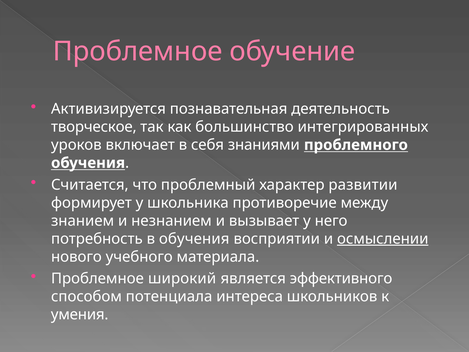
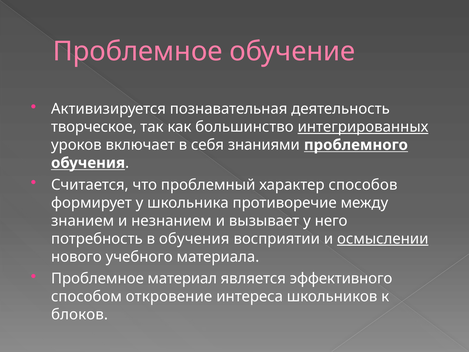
интегрированных underline: none -> present
развитии: развитии -> способов
широкий: широкий -> материал
потенциала: потенциала -> откровение
умения: умения -> блоков
